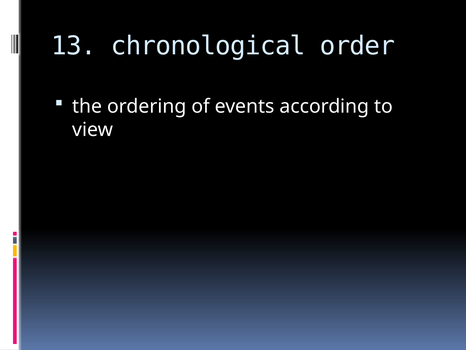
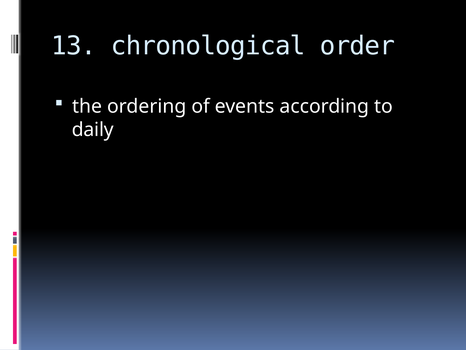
view: view -> daily
